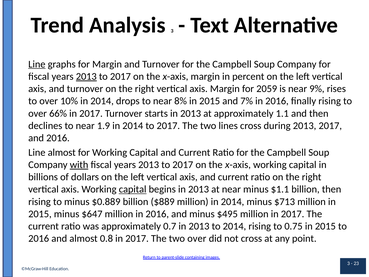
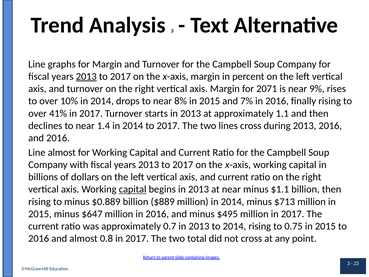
Line at (37, 64) underline: present -> none
2059: 2059 -> 2071
66%: 66% -> 41%
1.9: 1.9 -> 1.4
2013 2017: 2017 -> 2016
with underline: present -> none
two over: over -> total
